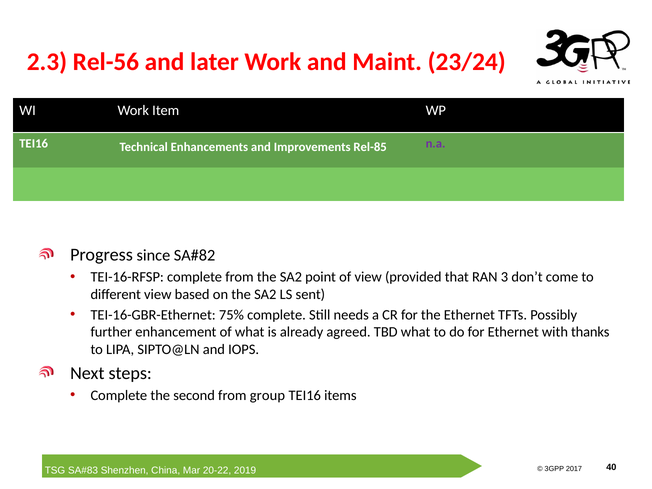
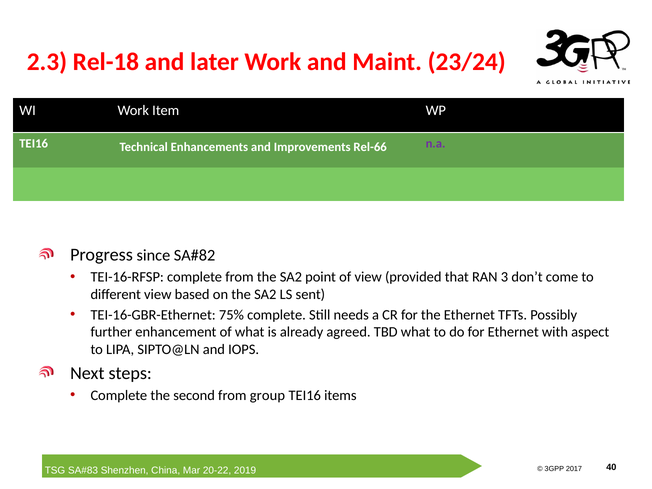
Rel-56: Rel-56 -> Rel-18
Rel-85: Rel-85 -> Rel-66
thanks: thanks -> aspect
